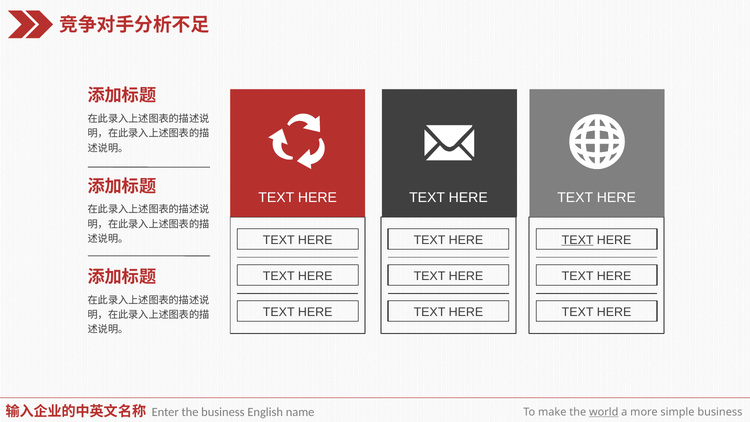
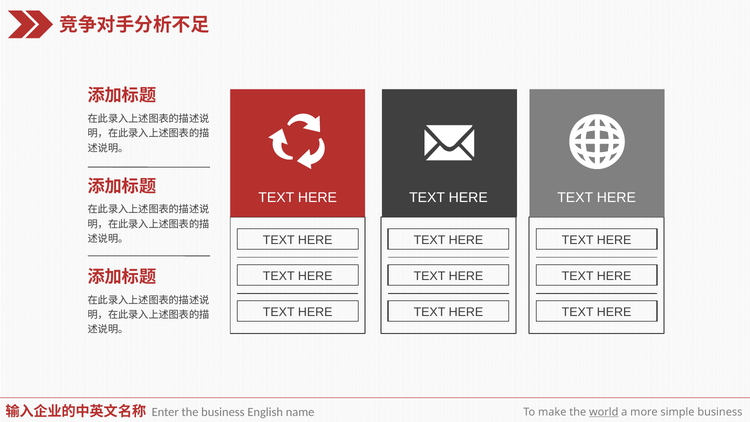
TEXT at (578, 240) underline: present -> none
